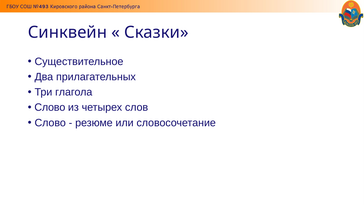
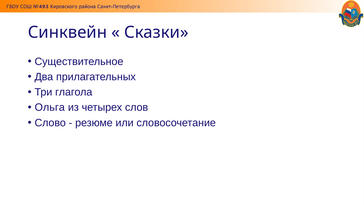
Слово at (50, 107): Слово -> Ольга
